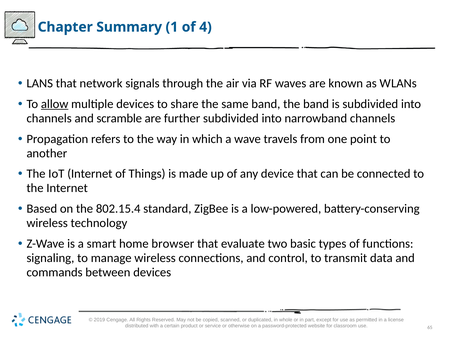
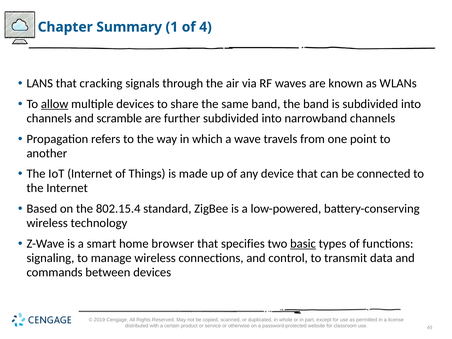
network: network -> cracking
evaluate: evaluate -> specifies
basic underline: none -> present
